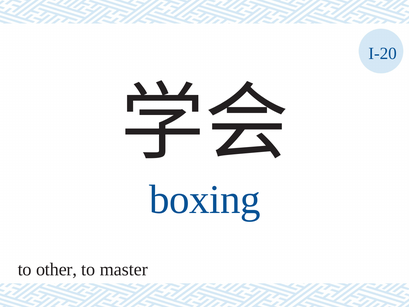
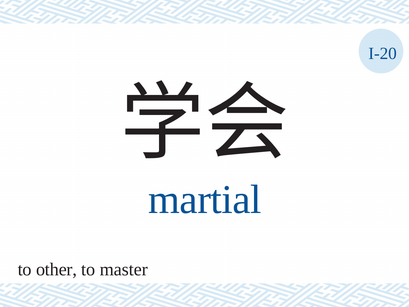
boxing: boxing -> martial
